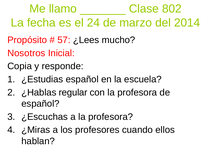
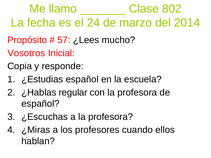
Nosotros: Nosotros -> Vosotros
